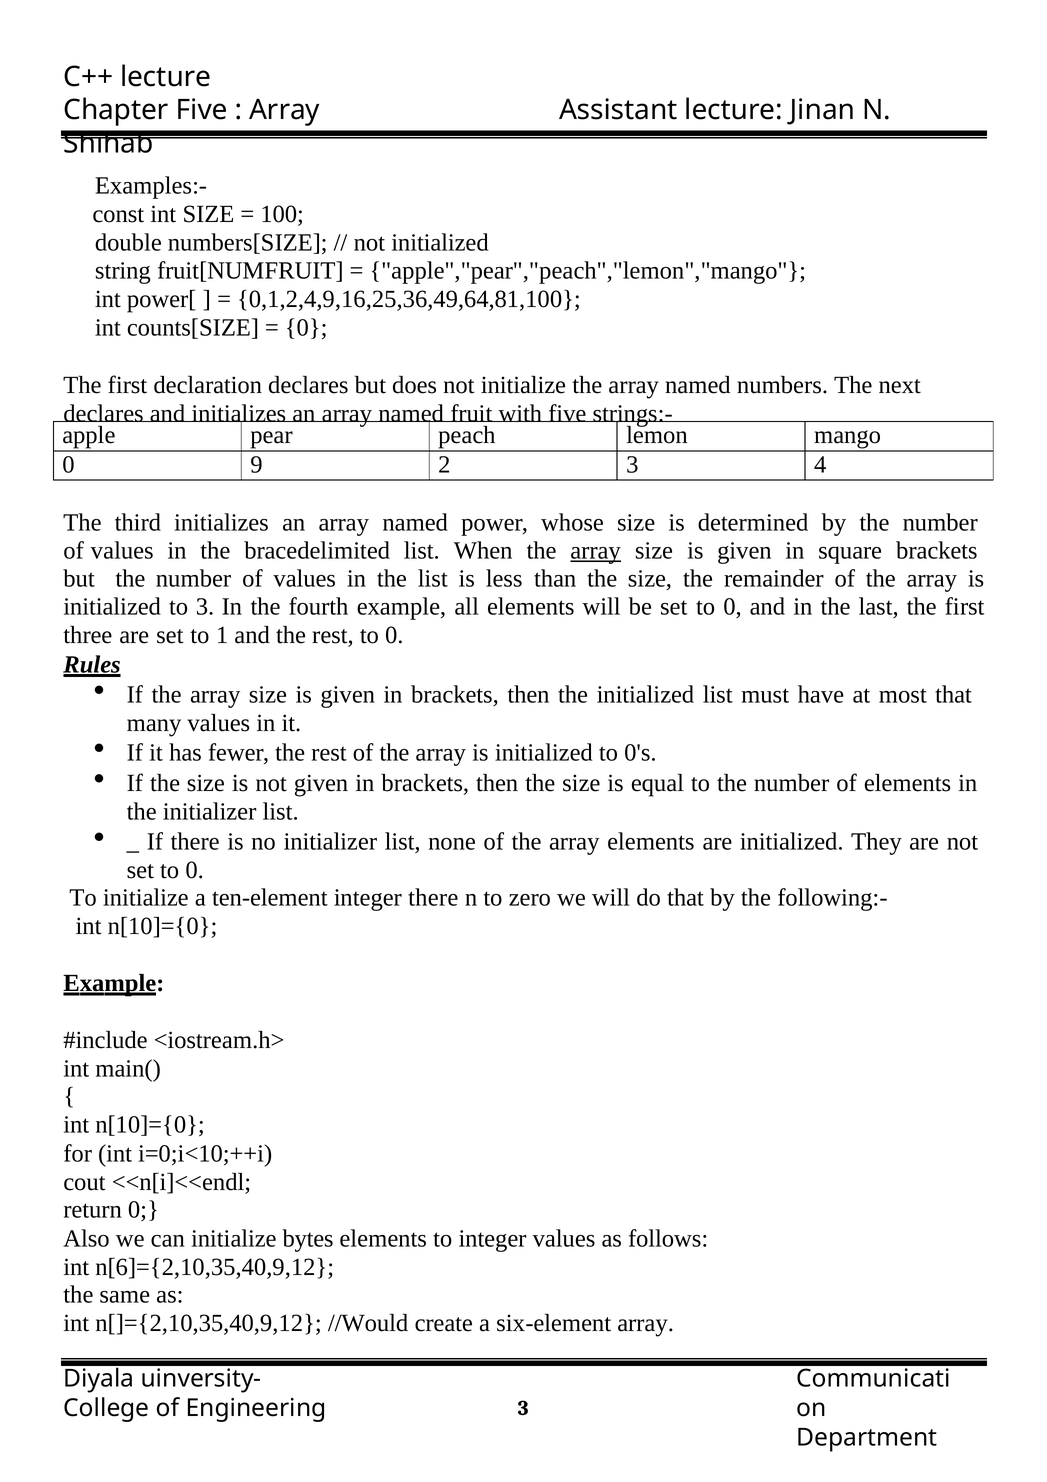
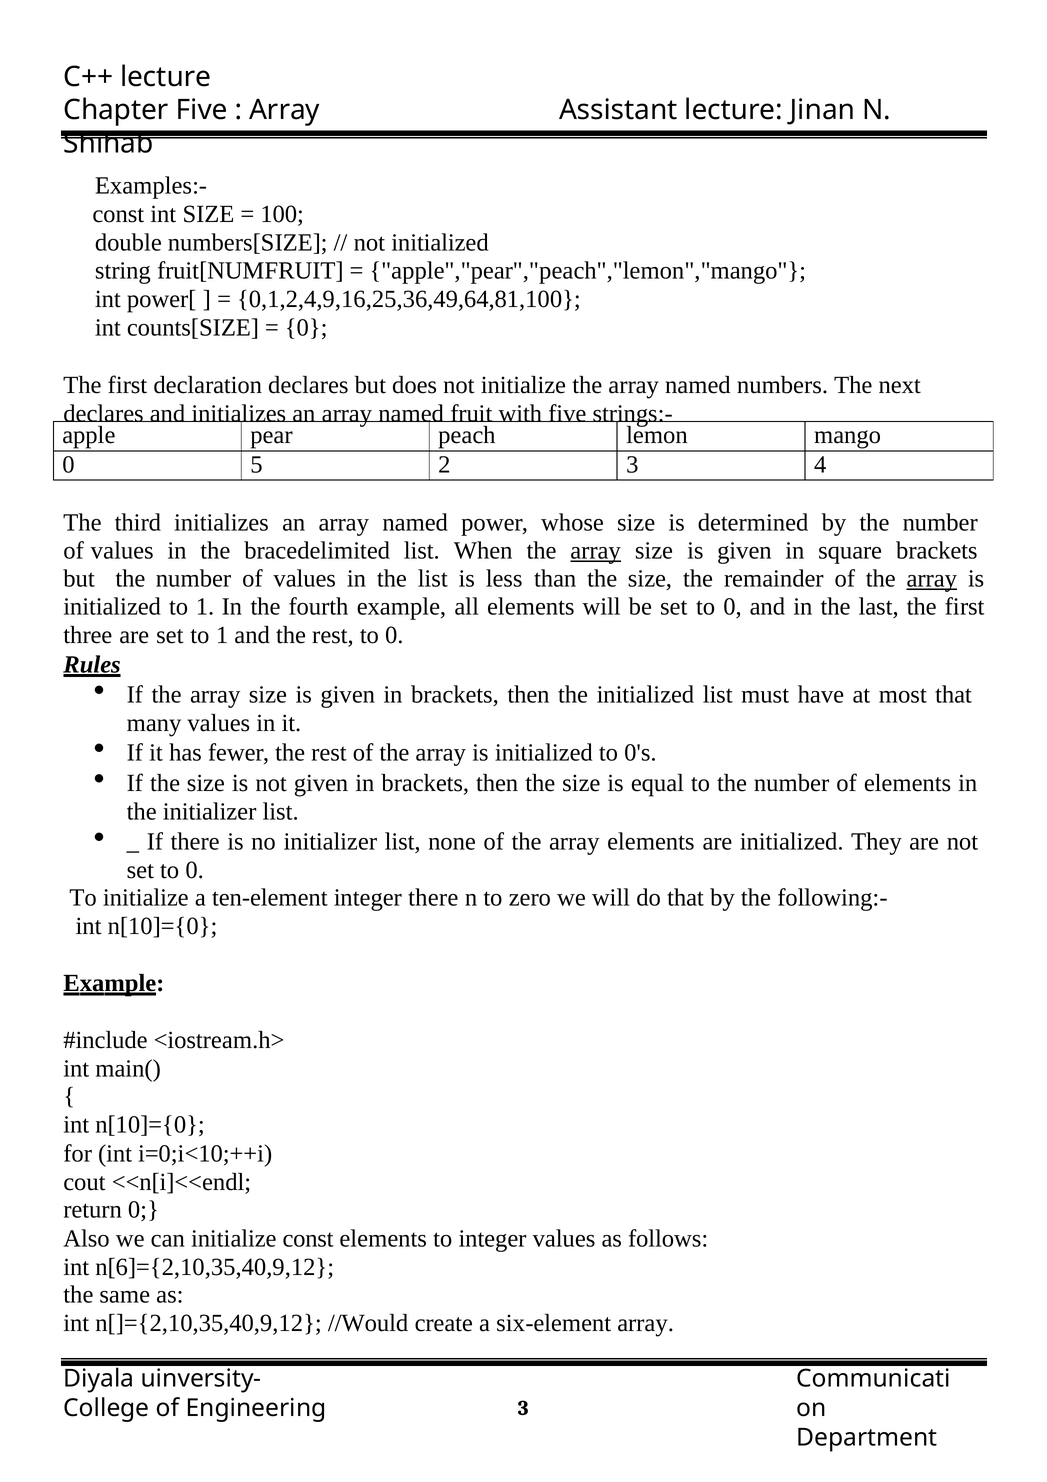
9: 9 -> 5
array at (932, 579) underline: none -> present
initialized to 3: 3 -> 1
initialize bytes: bytes -> const
